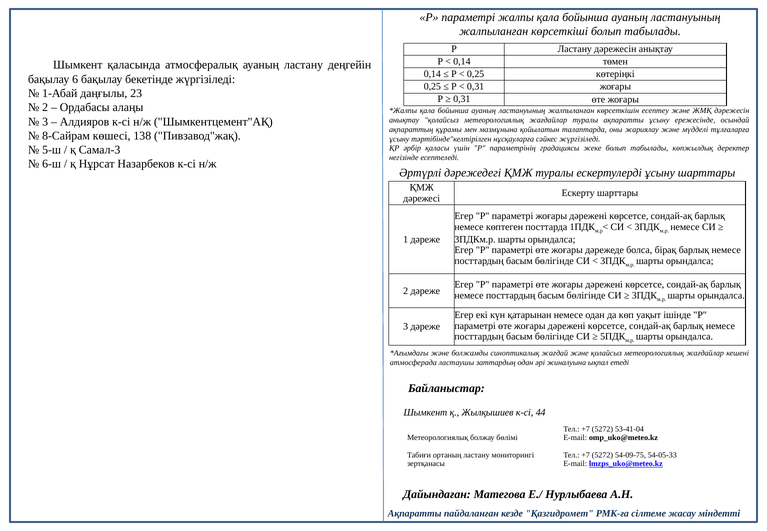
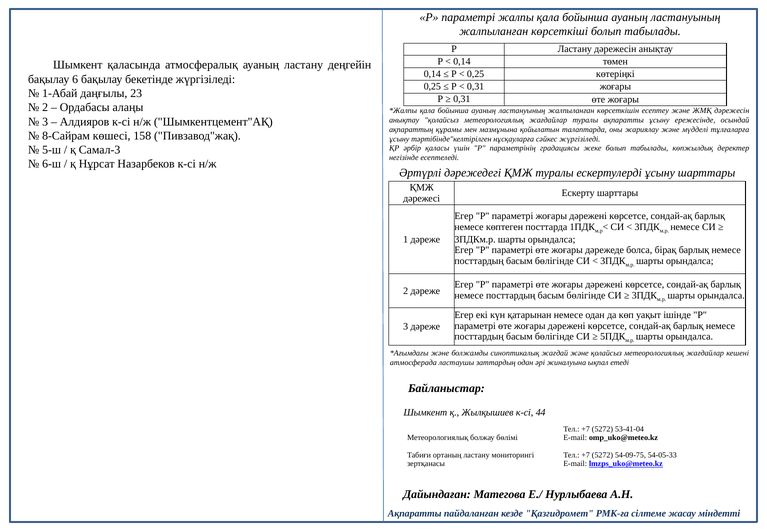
138: 138 -> 158
